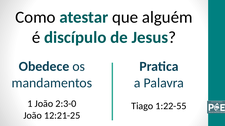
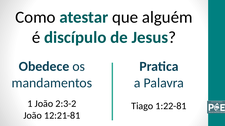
2:3-0: 2:3-0 -> 2:3-2
1:22-55: 1:22-55 -> 1:22-81
12:21-25: 12:21-25 -> 12:21-81
